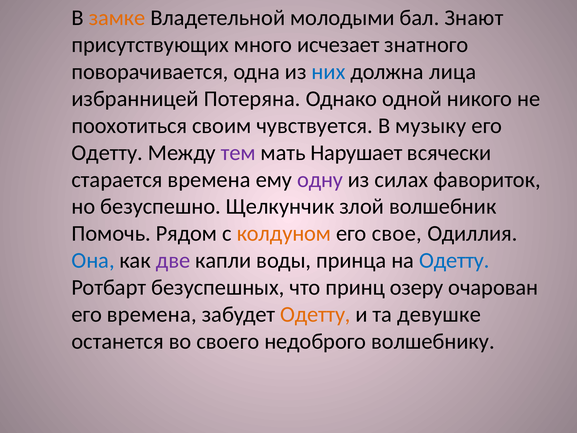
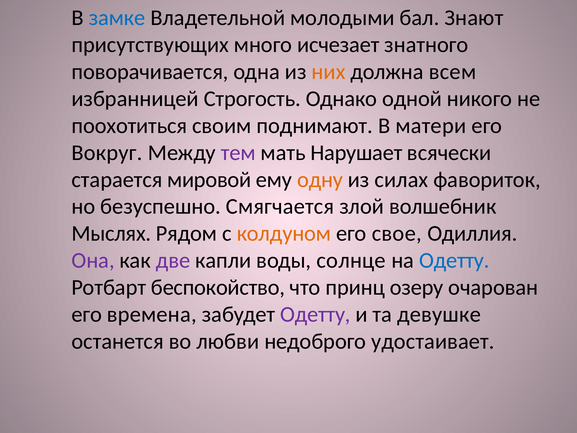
замке colour: orange -> blue
них colour: blue -> orange
лица: лица -> всем
Потеряна: Потеряна -> Строгость
чувствуется: чувствуется -> поднимают
музыку: музыку -> матери
Одетту at (107, 153): Одетту -> Вокруг
старается времена: времена -> мировой
одну colour: purple -> orange
Щелкунчик: Щелкунчик -> Смягчается
Помочь: Помочь -> Мыслях
Она colour: blue -> purple
принца: принца -> солнце
безуспешных: безуспешных -> беспокойство
Одетту at (315, 314) colour: orange -> purple
своего: своего -> любви
волшебнику: волшебнику -> удостаивает
